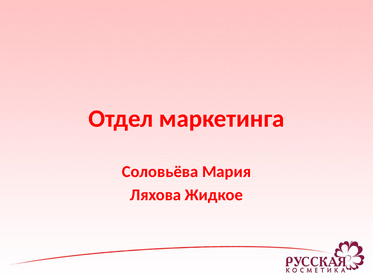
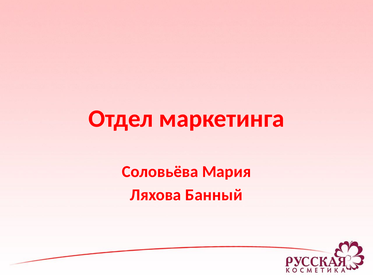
Жидкое: Жидкое -> Банный
